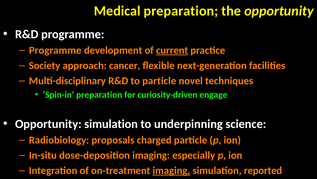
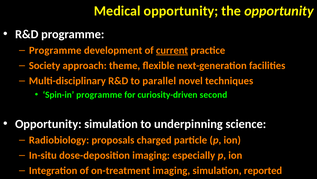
Medical preparation: preparation -> opportunity
cancer: cancer -> theme
to particle: particle -> parallel
Spin-in preparation: preparation -> programme
engage: engage -> second
imaging at (171, 170) underline: present -> none
